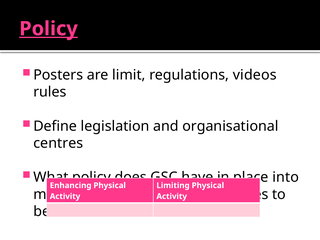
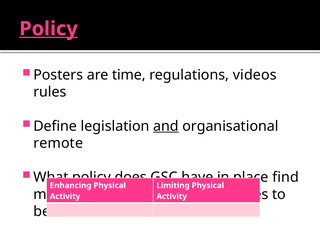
are limit: limit -> time
and underline: none -> present
centres: centres -> remote
into: into -> find
